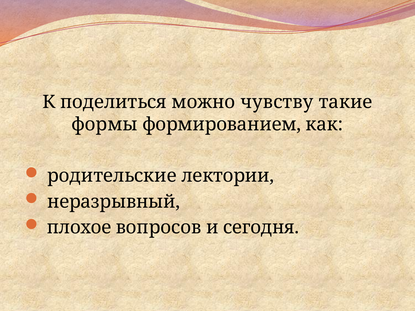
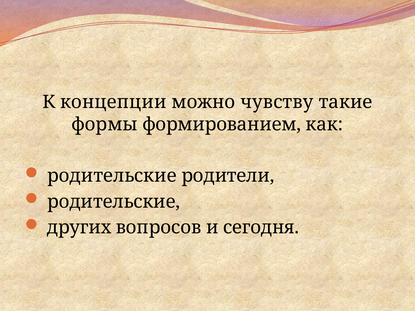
поделиться: поделиться -> концепции
лектории: лектории -> родители
неразрывный at (114, 202): неразрывный -> родительские
плохое: плохое -> других
